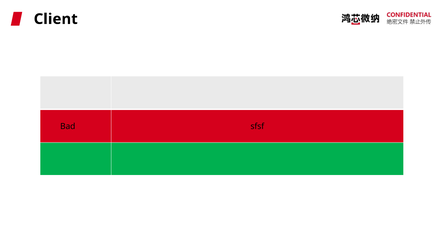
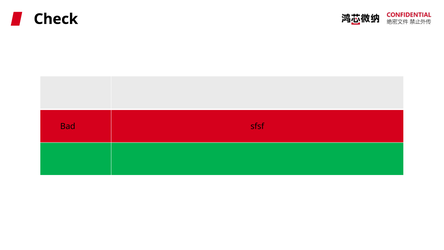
Client: Client -> Check
